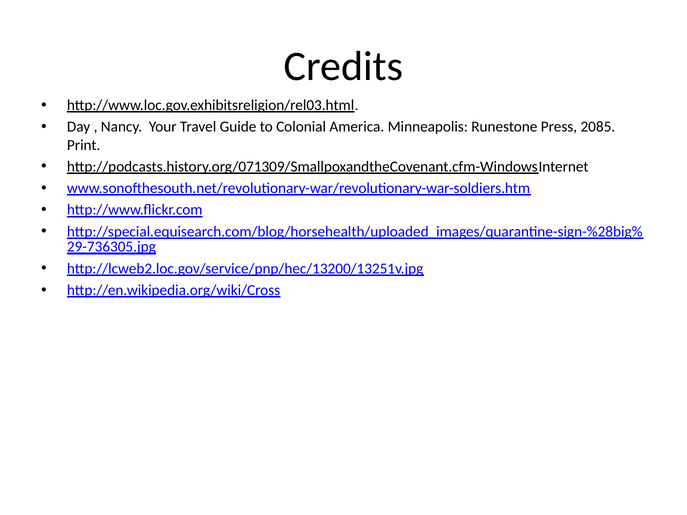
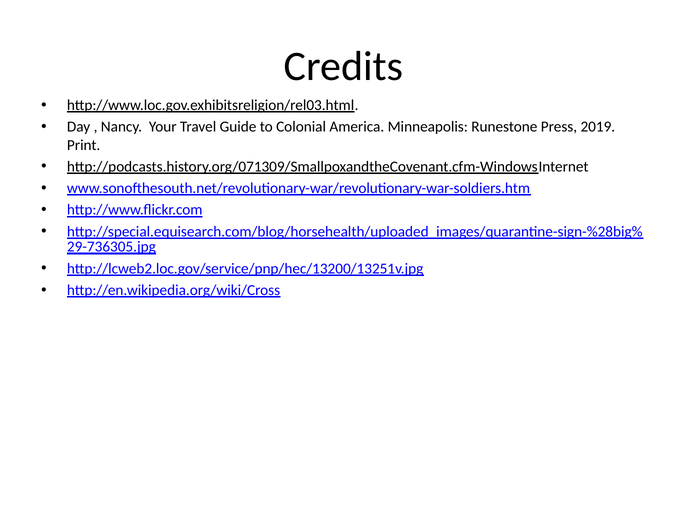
2085: 2085 -> 2019
